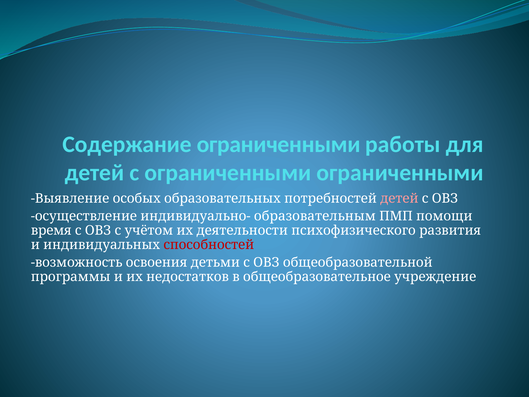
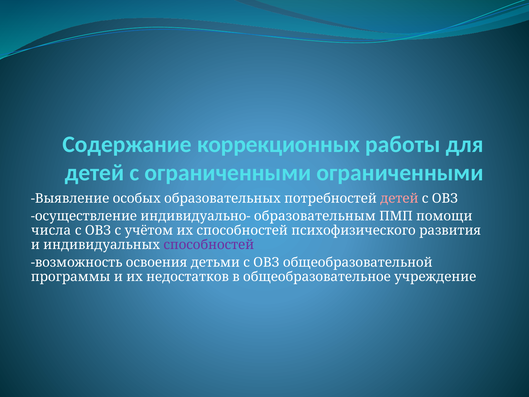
Содержание ограниченными: ограниченными -> коррекционных
время: время -> числа
их деятельности: деятельности -> способностей
способностей at (209, 245) colour: red -> purple
